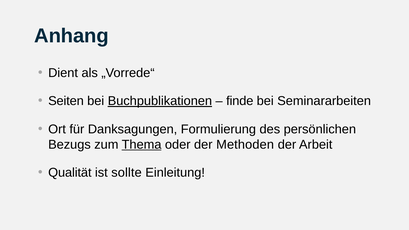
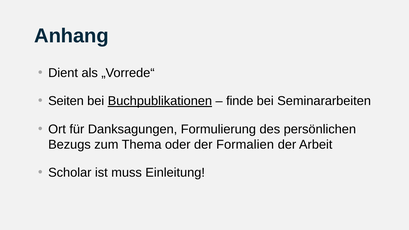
Thema underline: present -> none
Methoden: Methoden -> Formalien
Qualität: Qualität -> Scholar
sollte: sollte -> muss
